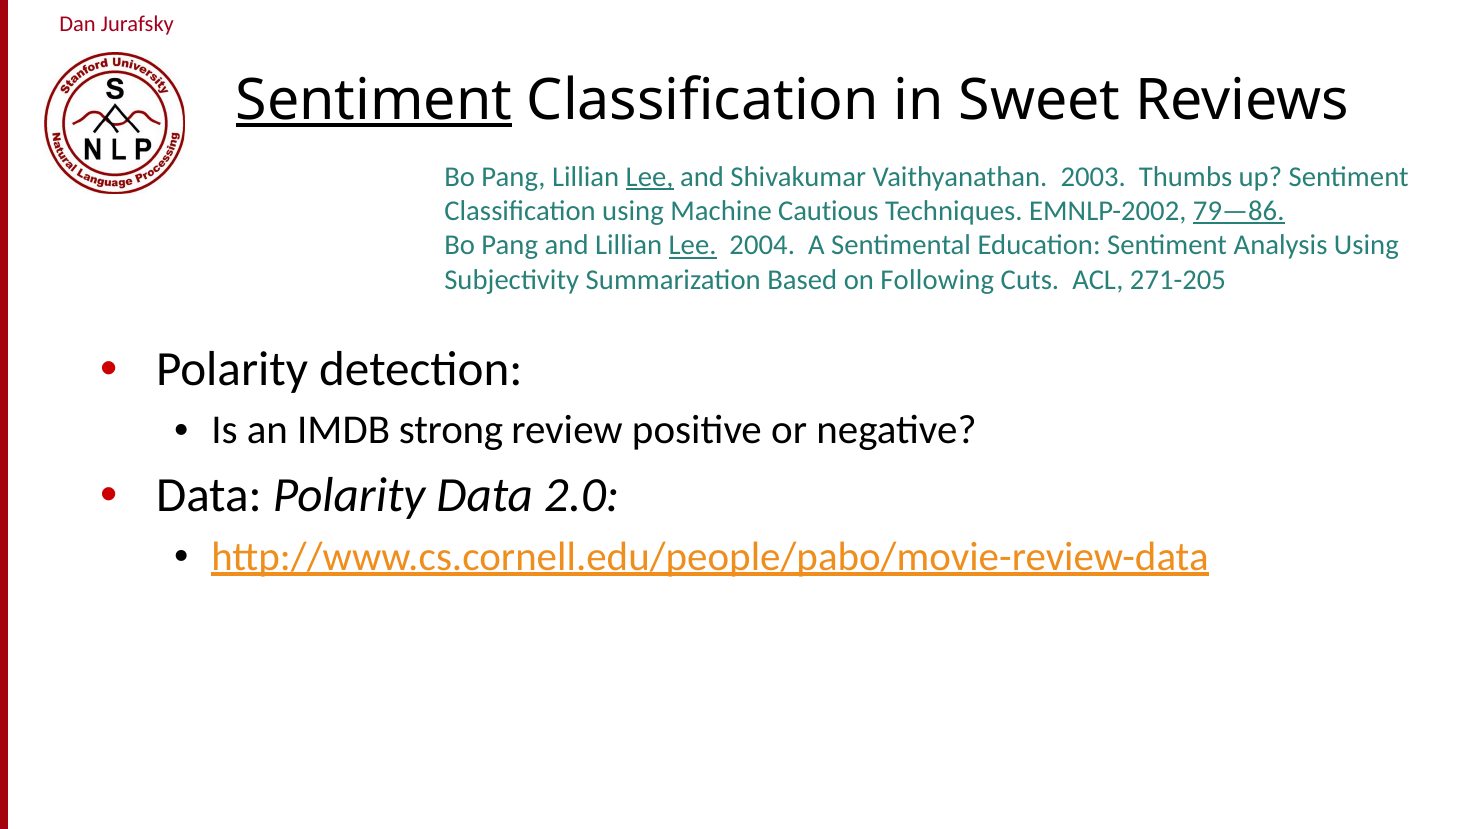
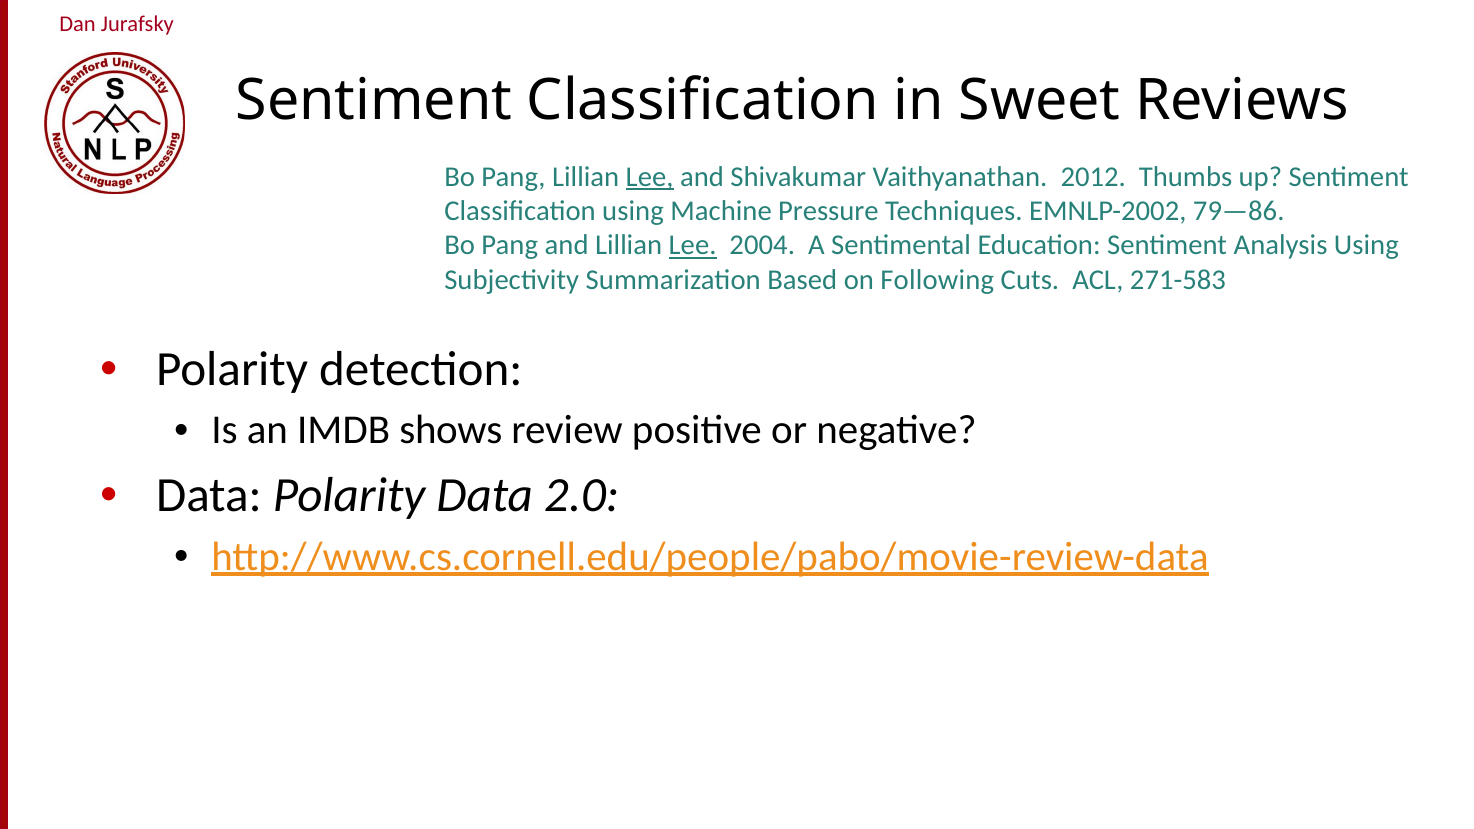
Sentiment at (374, 100) underline: present -> none
2003: 2003 -> 2012
Cautious: Cautious -> Pressure
79—86 underline: present -> none
271-205: 271-205 -> 271-583
strong: strong -> shows
